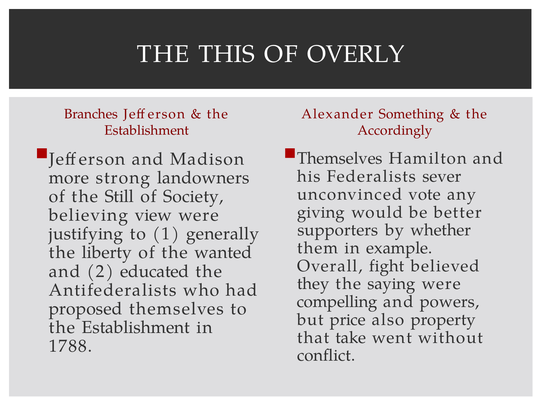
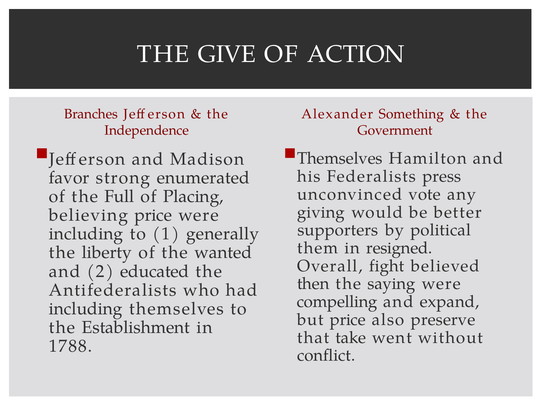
THIS: THIS -> GIVE
OVERLY: OVERLY -> ACTION
Establishment at (147, 130): Establishment -> Independence
Accordingly: Accordingly -> Government
sever: sever -> press
more: more -> favor
landowners: landowners -> enumerated
Still: Still -> Full
Society: Society -> Placing
believing view: view -> price
whether: whether -> political
justifying at (86, 234): justifying -> including
example: example -> resigned
they: they -> then
powers: powers -> expand
proposed at (86, 308): proposed -> including
property: property -> preserve
